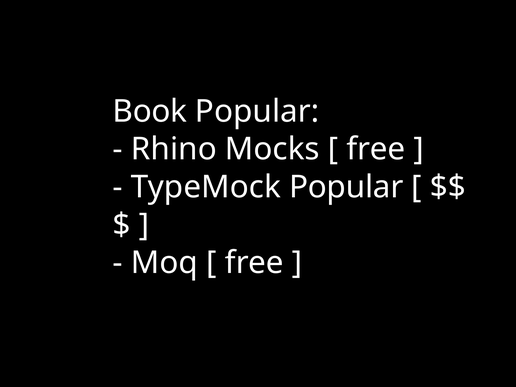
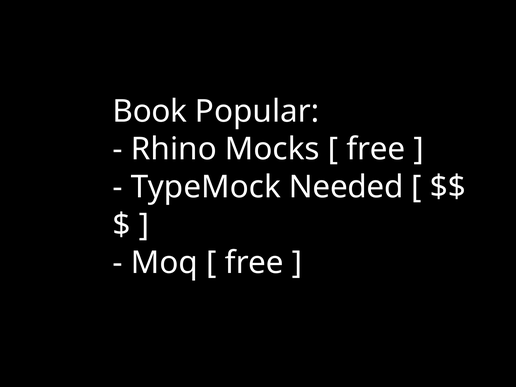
TypeMock Popular: Popular -> Needed
